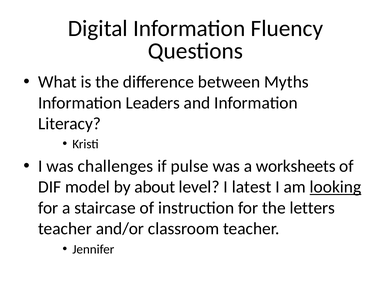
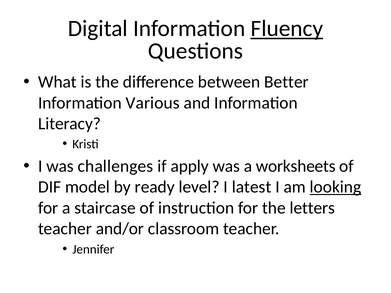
Fluency underline: none -> present
Myths: Myths -> Better
Leaders: Leaders -> Various
pulse: pulse -> apply
about: about -> ready
